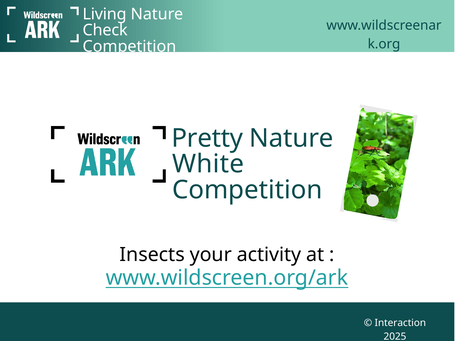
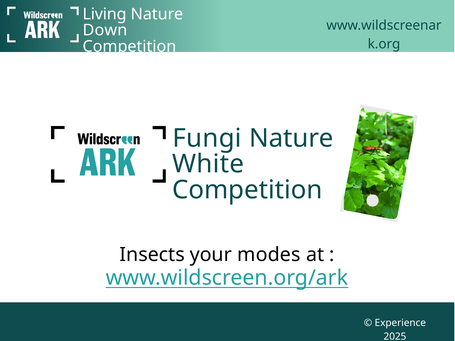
Check: Check -> Down
Pretty: Pretty -> Fungi
activity: activity -> modes
Interaction: Interaction -> Experience
